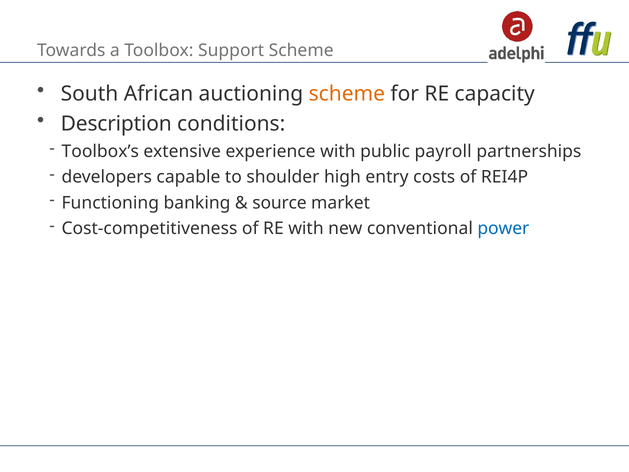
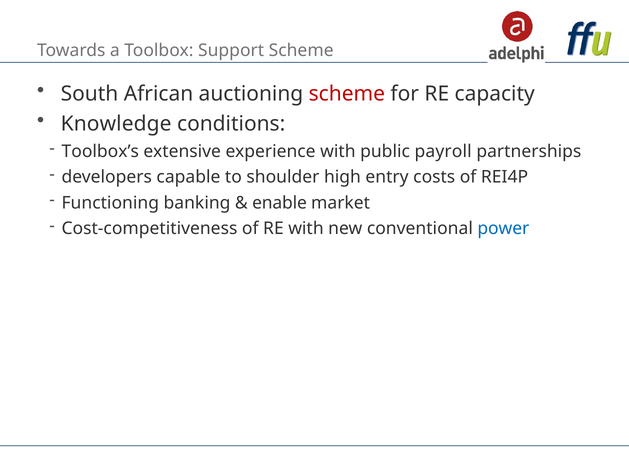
scheme at (347, 94) colour: orange -> red
Description: Description -> Knowledge
source: source -> enable
